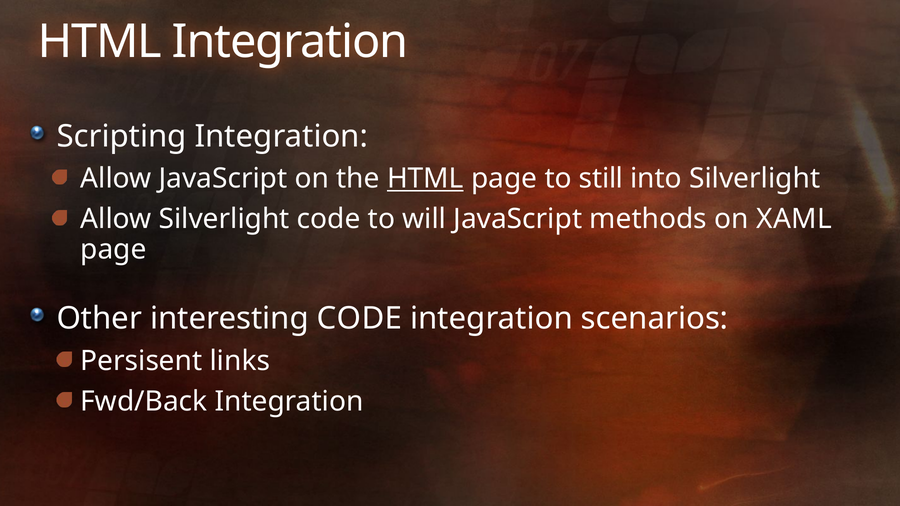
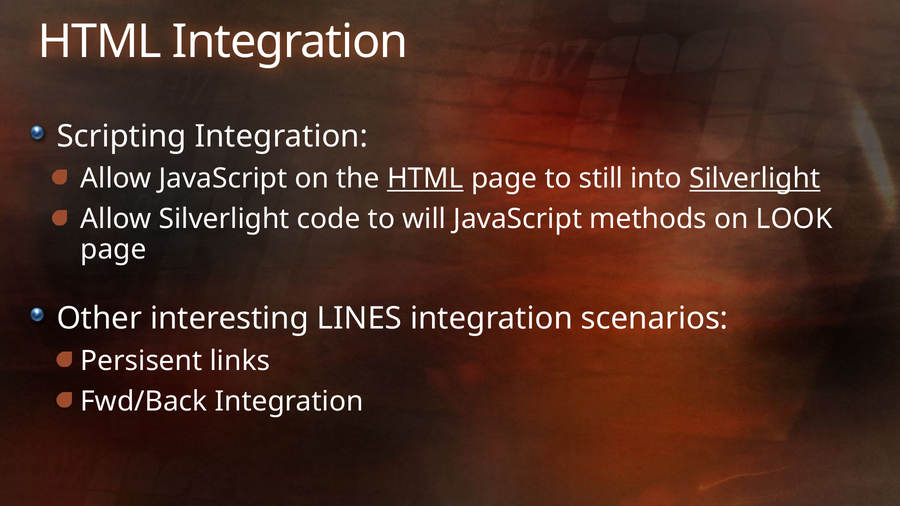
Silverlight at (755, 179) underline: none -> present
XAML: XAML -> LOOK
interesting CODE: CODE -> LINES
